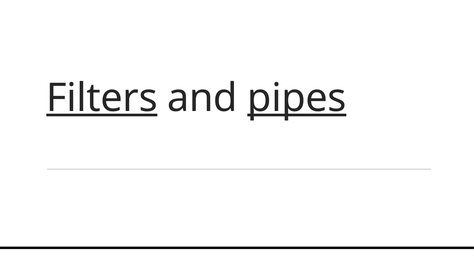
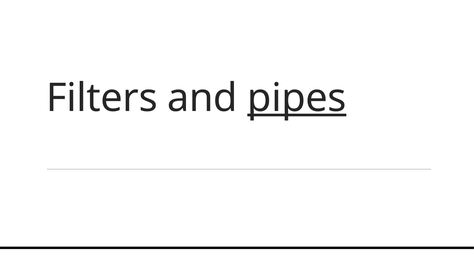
Filters underline: present -> none
